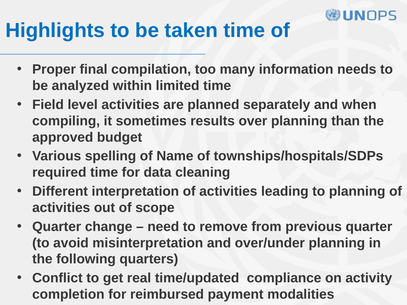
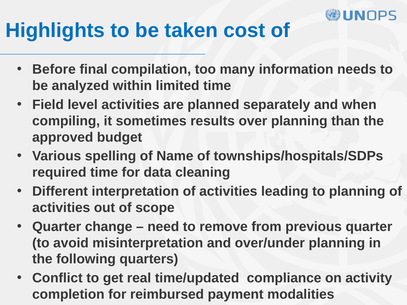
taken time: time -> cost
Proper: Proper -> Before
